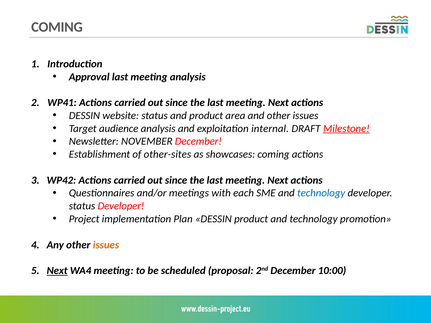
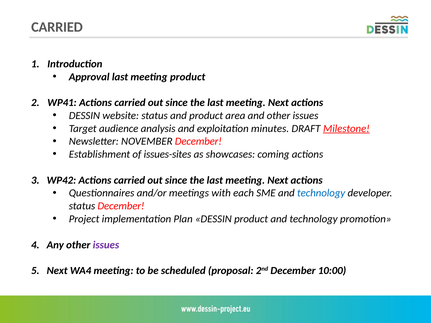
COMING at (57, 27): COMING -> CARRIED
meeting analysis: analysis -> product
internal: internal -> minutes
other-sites: other-sites -> issues-sites
status Developer: Developer -> December
issues at (106, 245) colour: orange -> purple
Next at (57, 271) underline: present -> none
